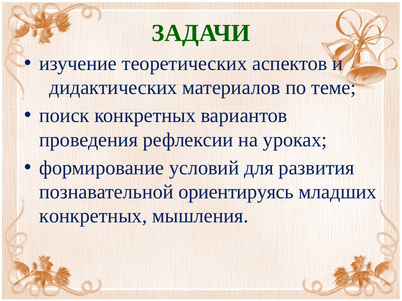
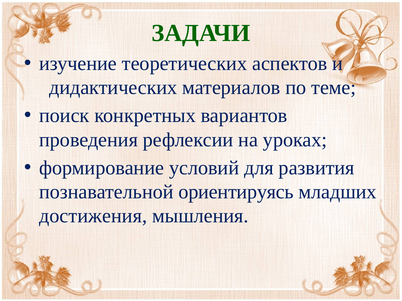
конкретных at (93, 216): конкретных -> достижения
